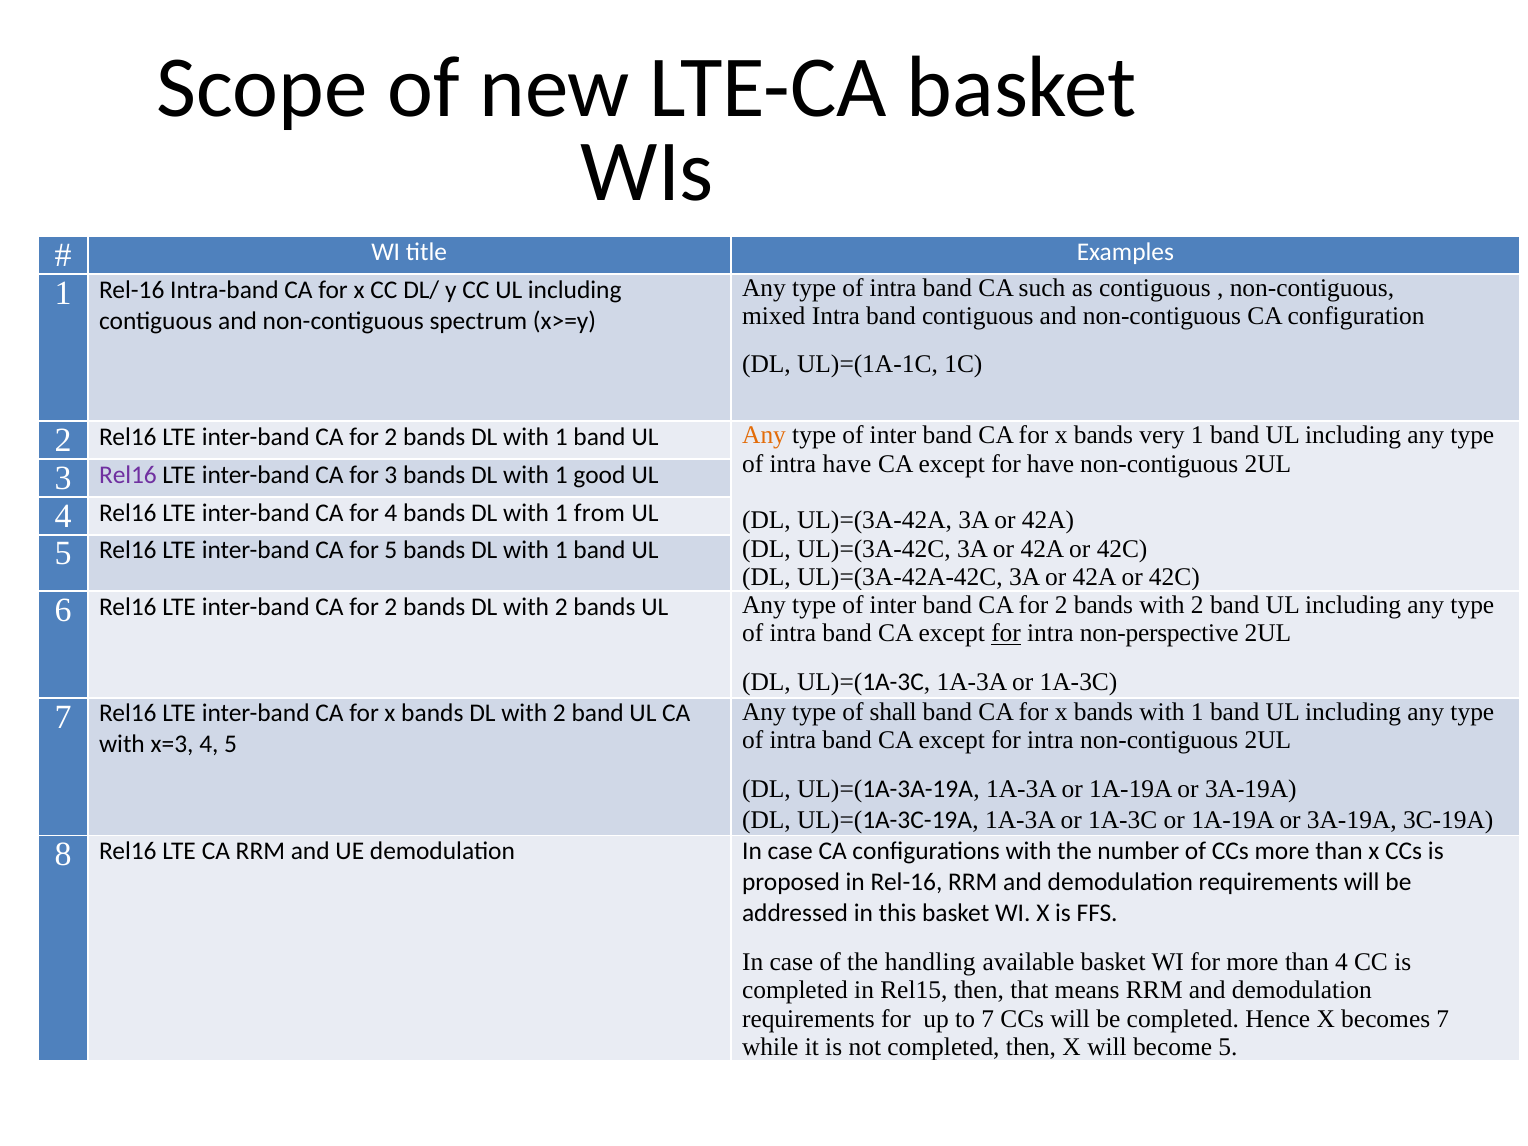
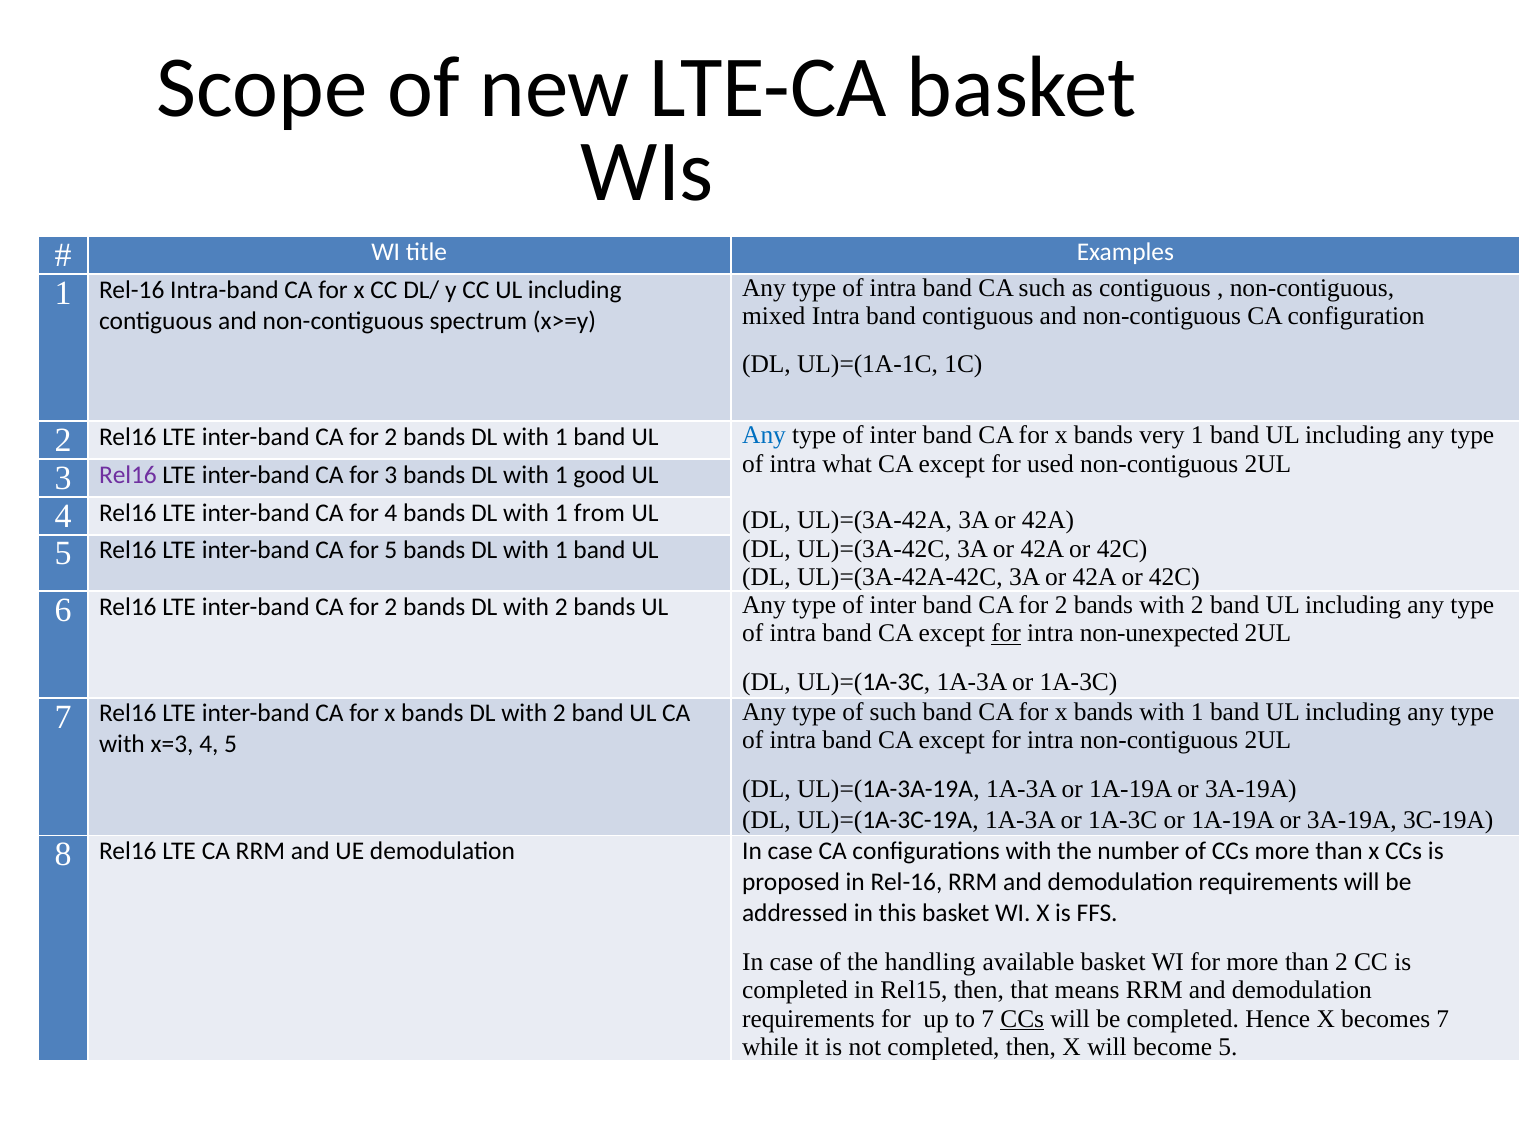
Any at (764, 436) colour: orange -> blue
intra have: have -> what
for have: have -> used
non-perspective: non-perspective -> non-unexpected
of shall: shall -> such
than 4: 4 -> 2
CCs at (1022, 1019) underline: none -> present
